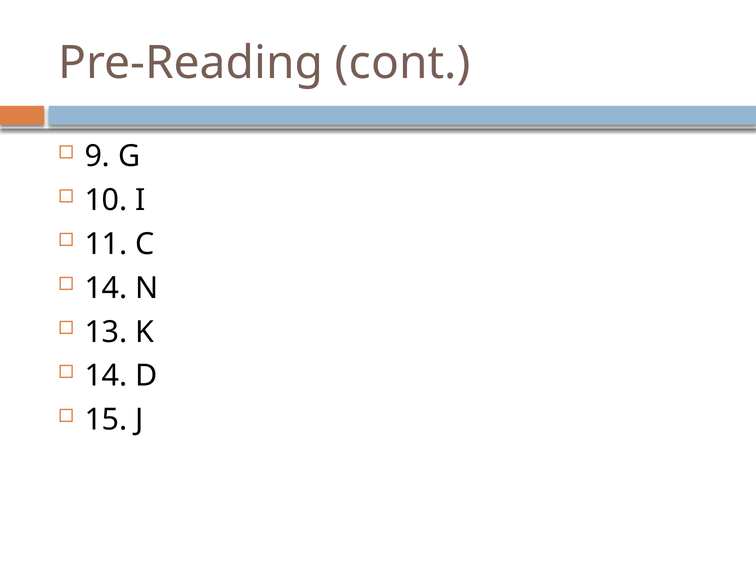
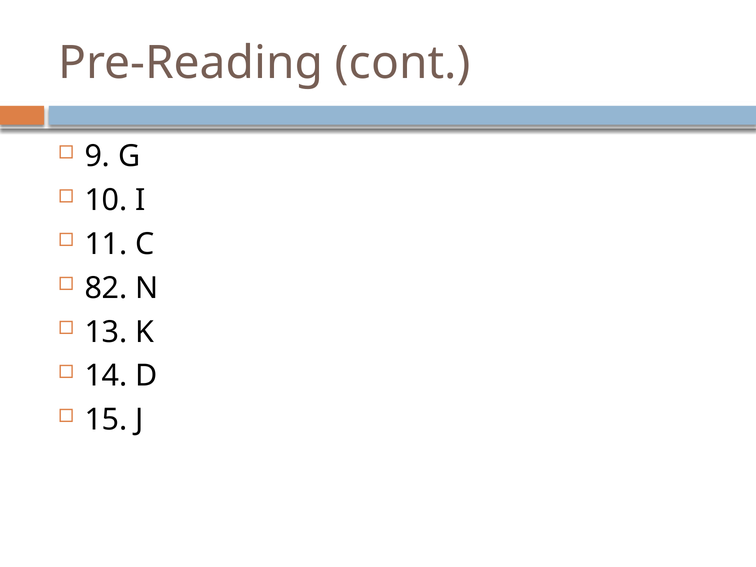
14 at (106, 288): 14 -> 82
